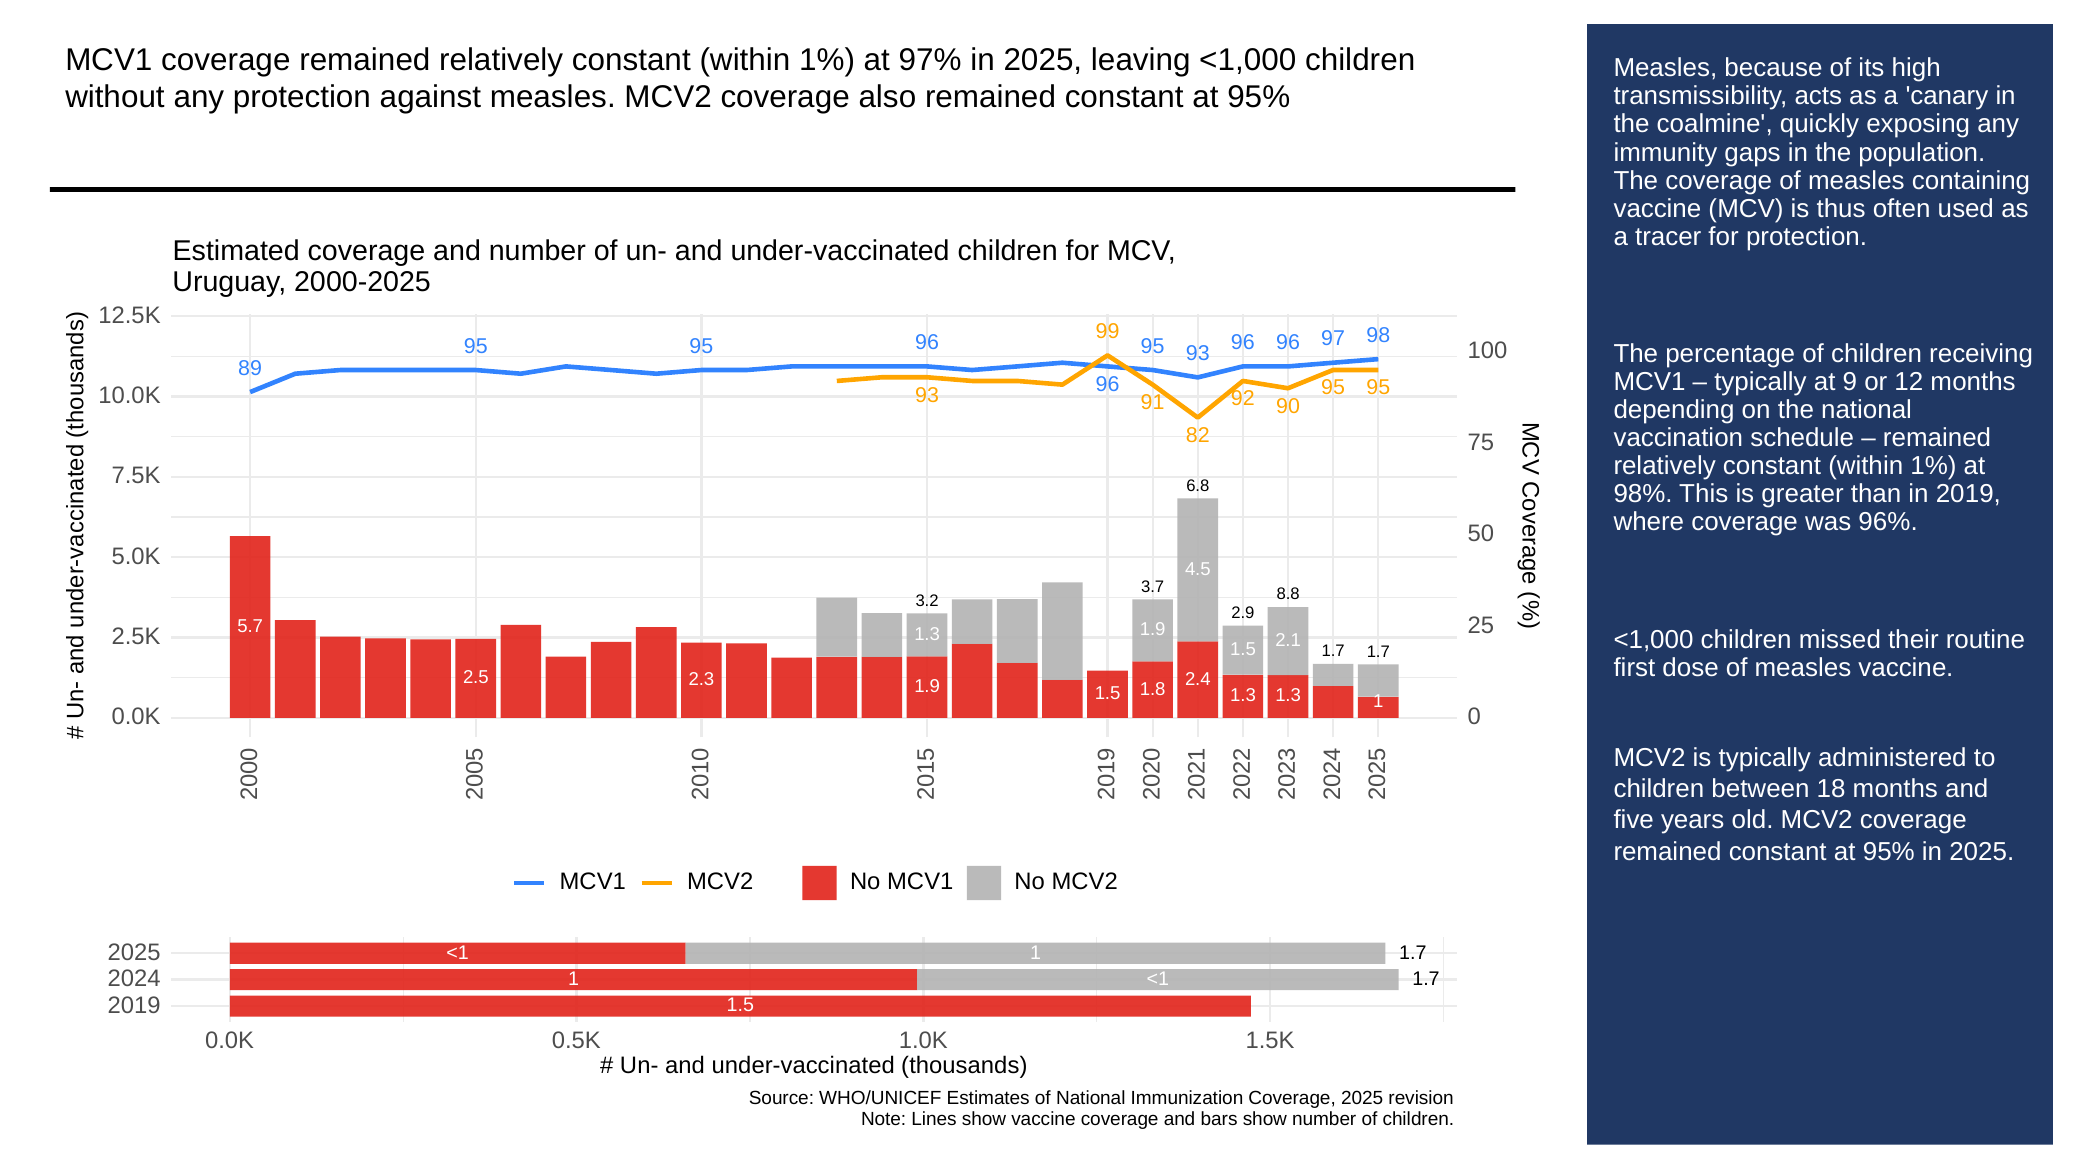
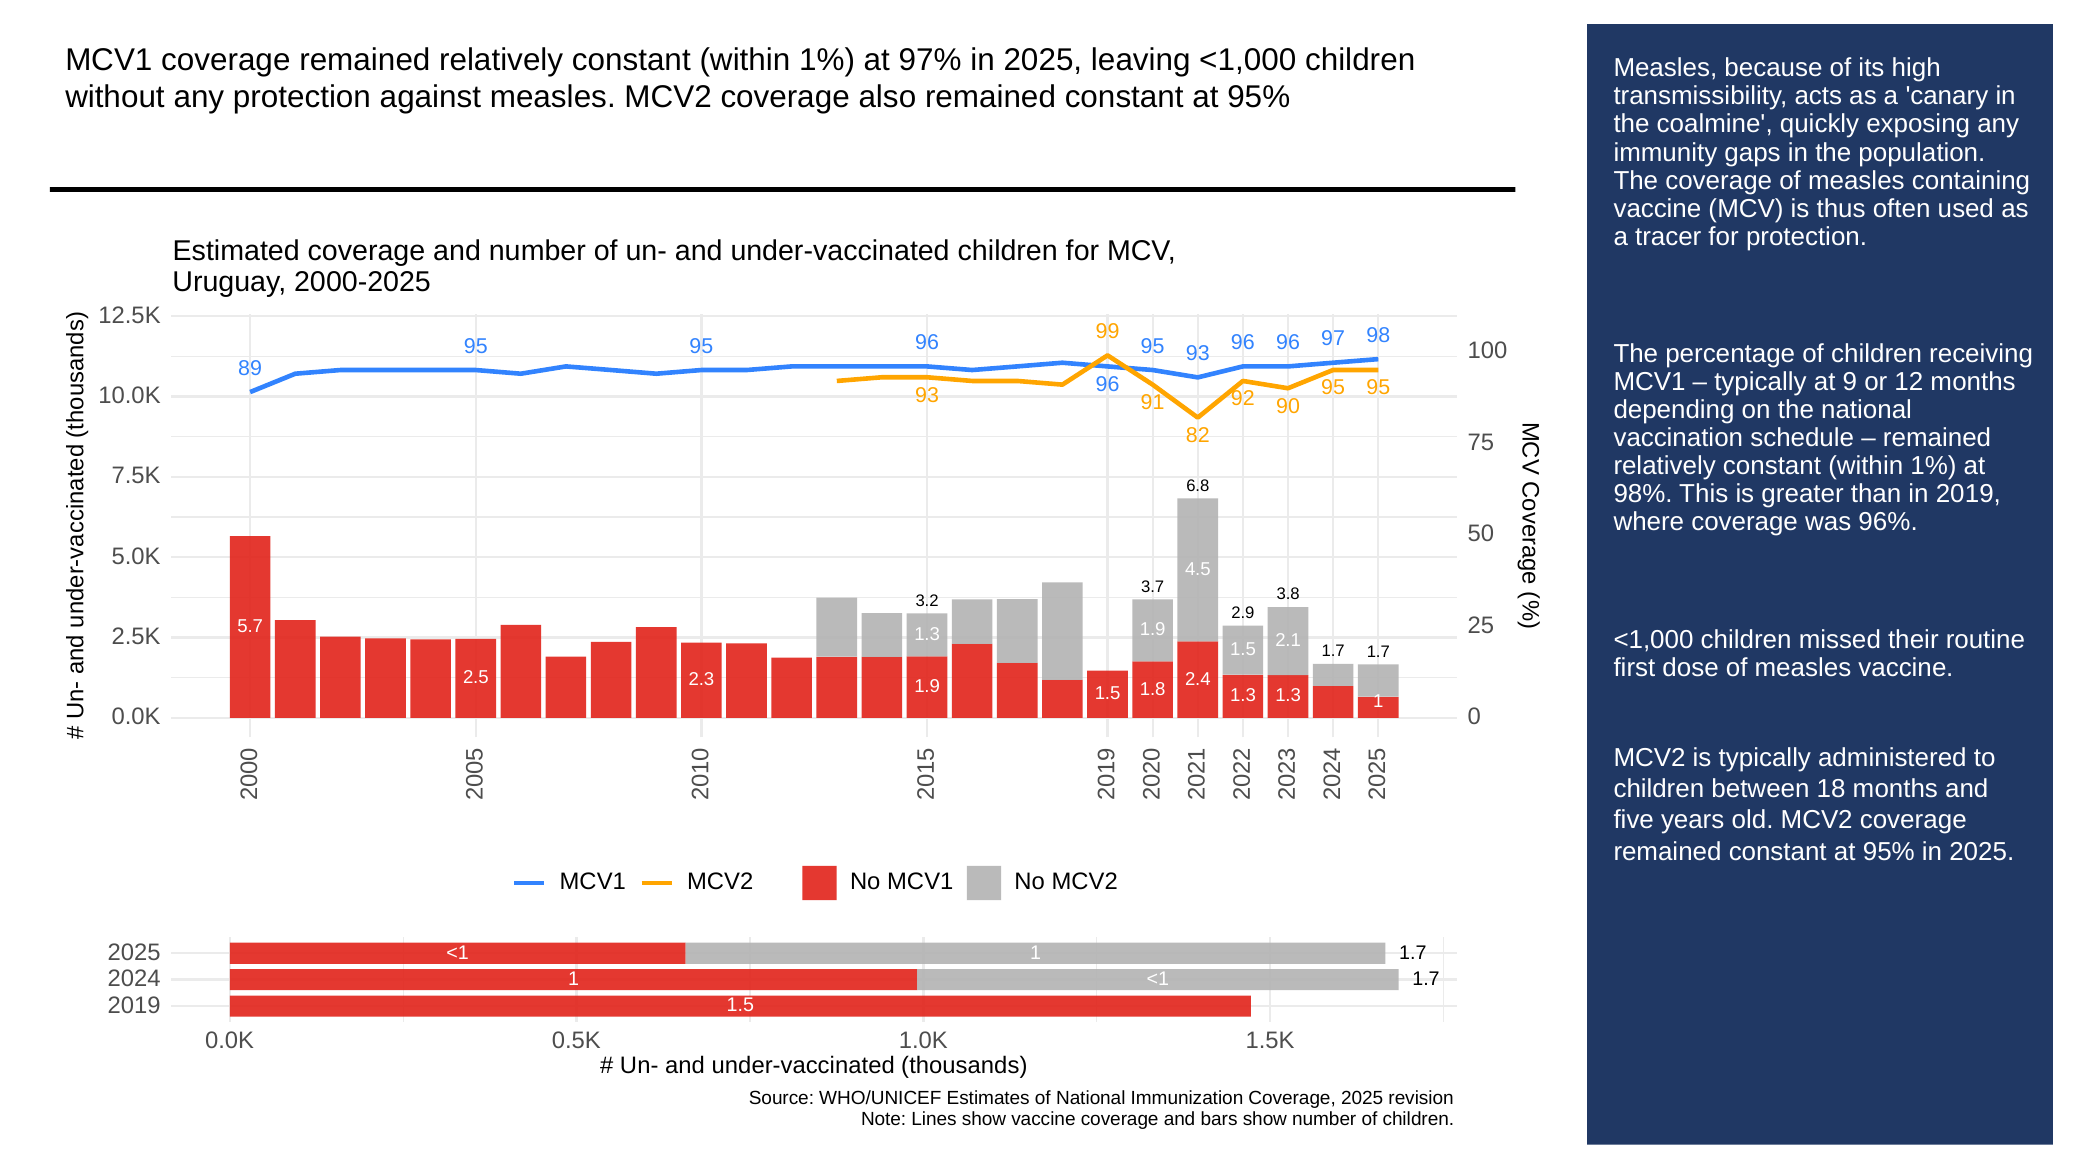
8.8: 8.8 -> 3.8
